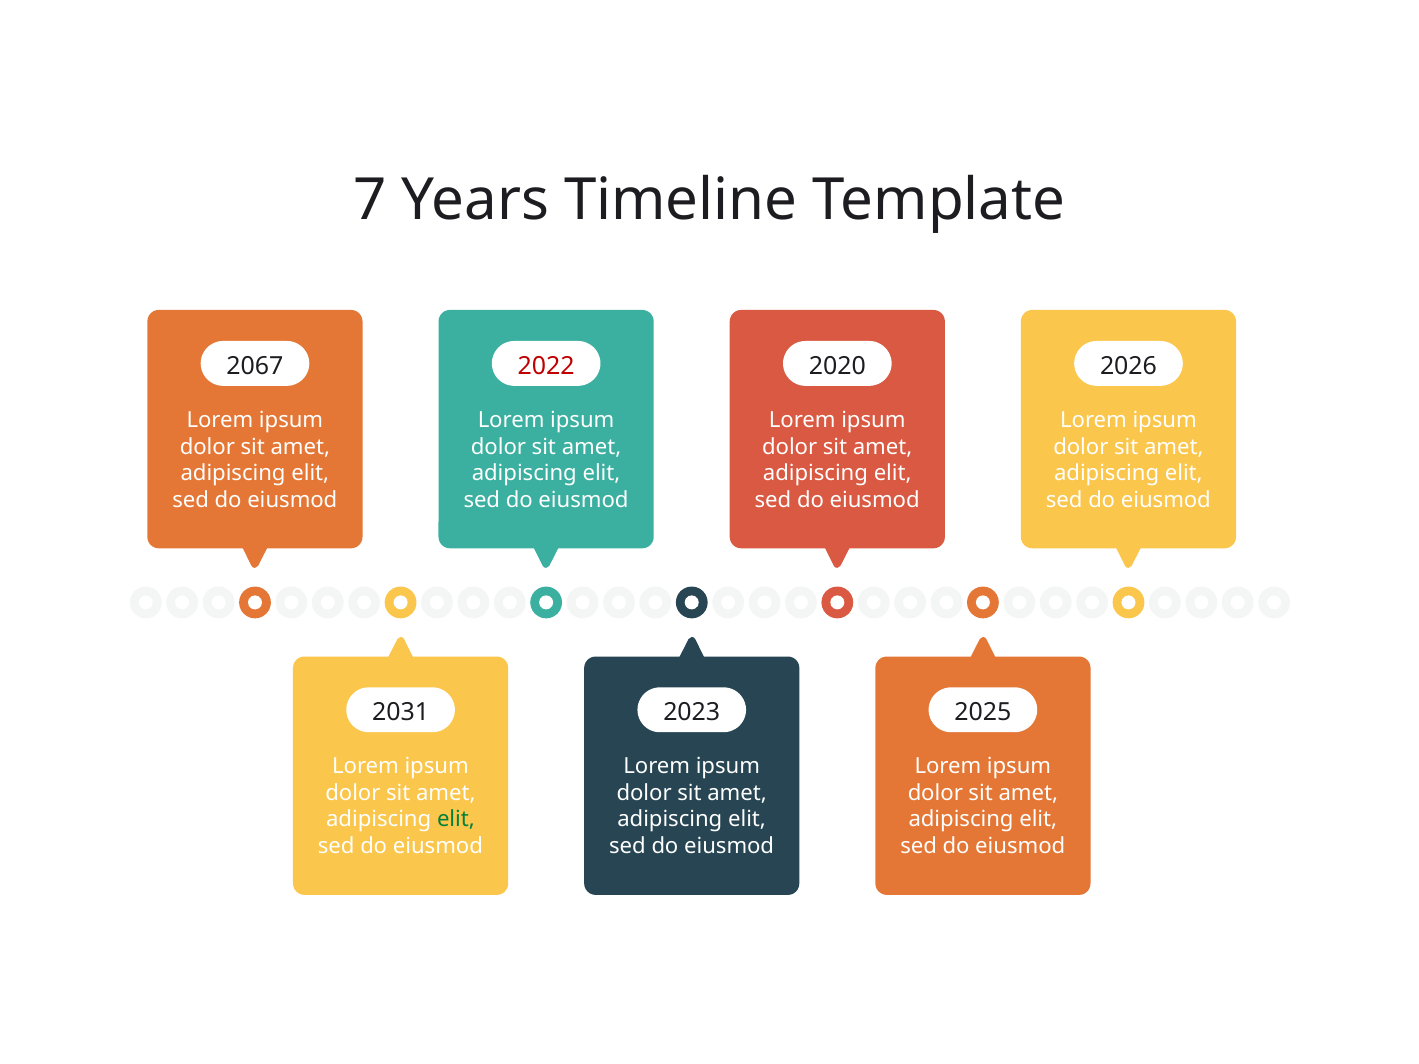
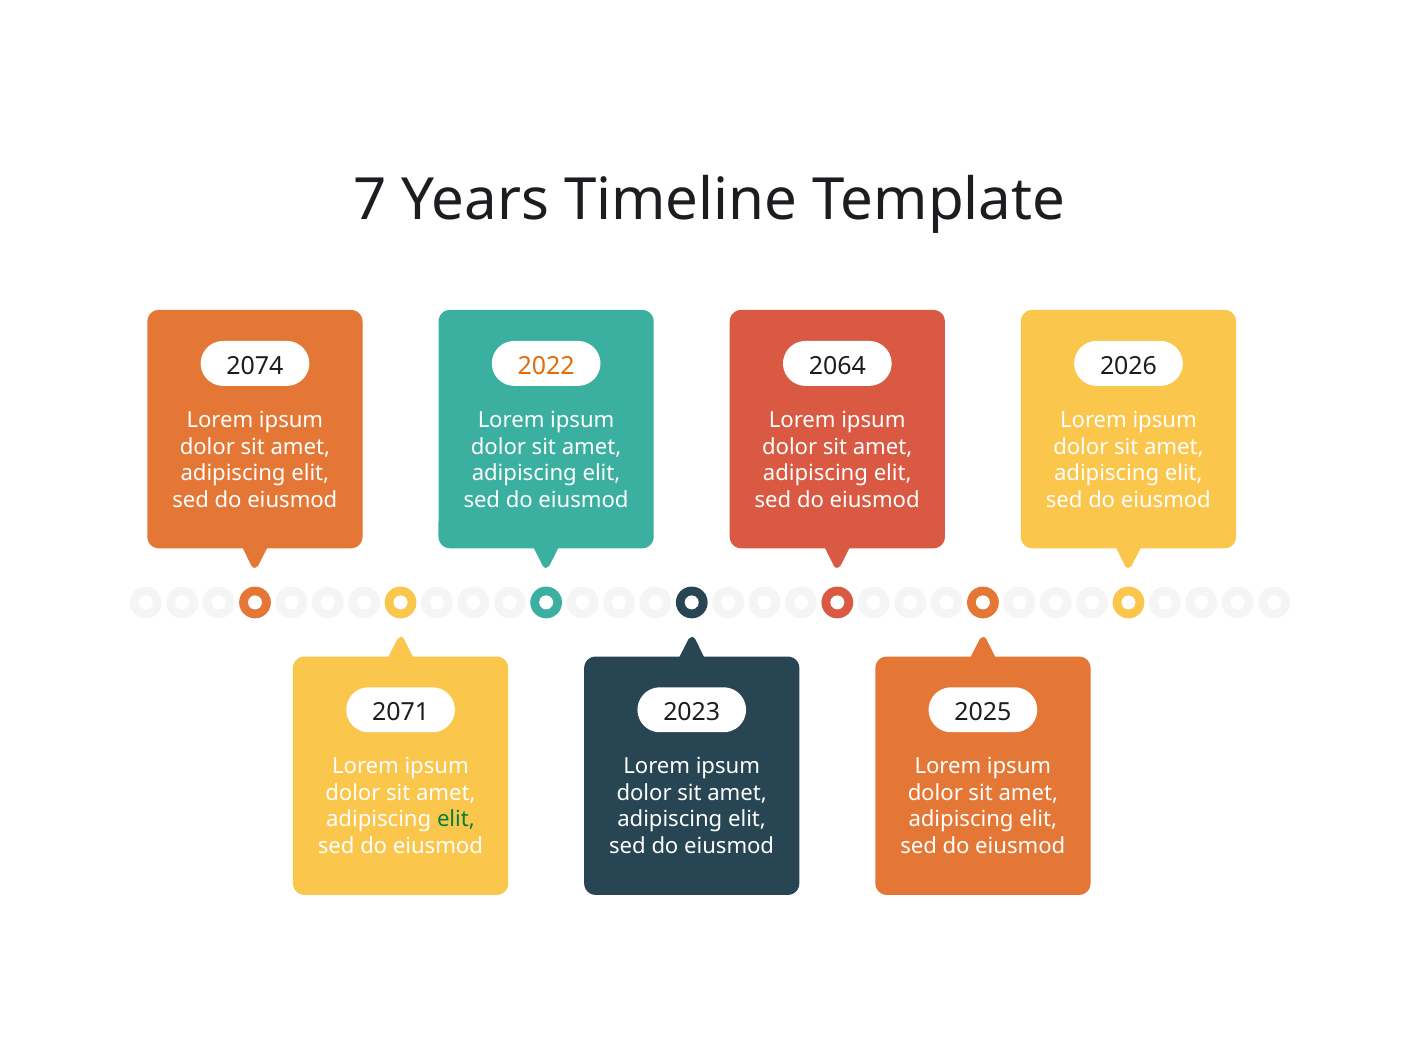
2067: 2067 -> 2074
2022 colour: red -> orange
2020: 2020 -> 2064
2031: 2031 -> 2071
